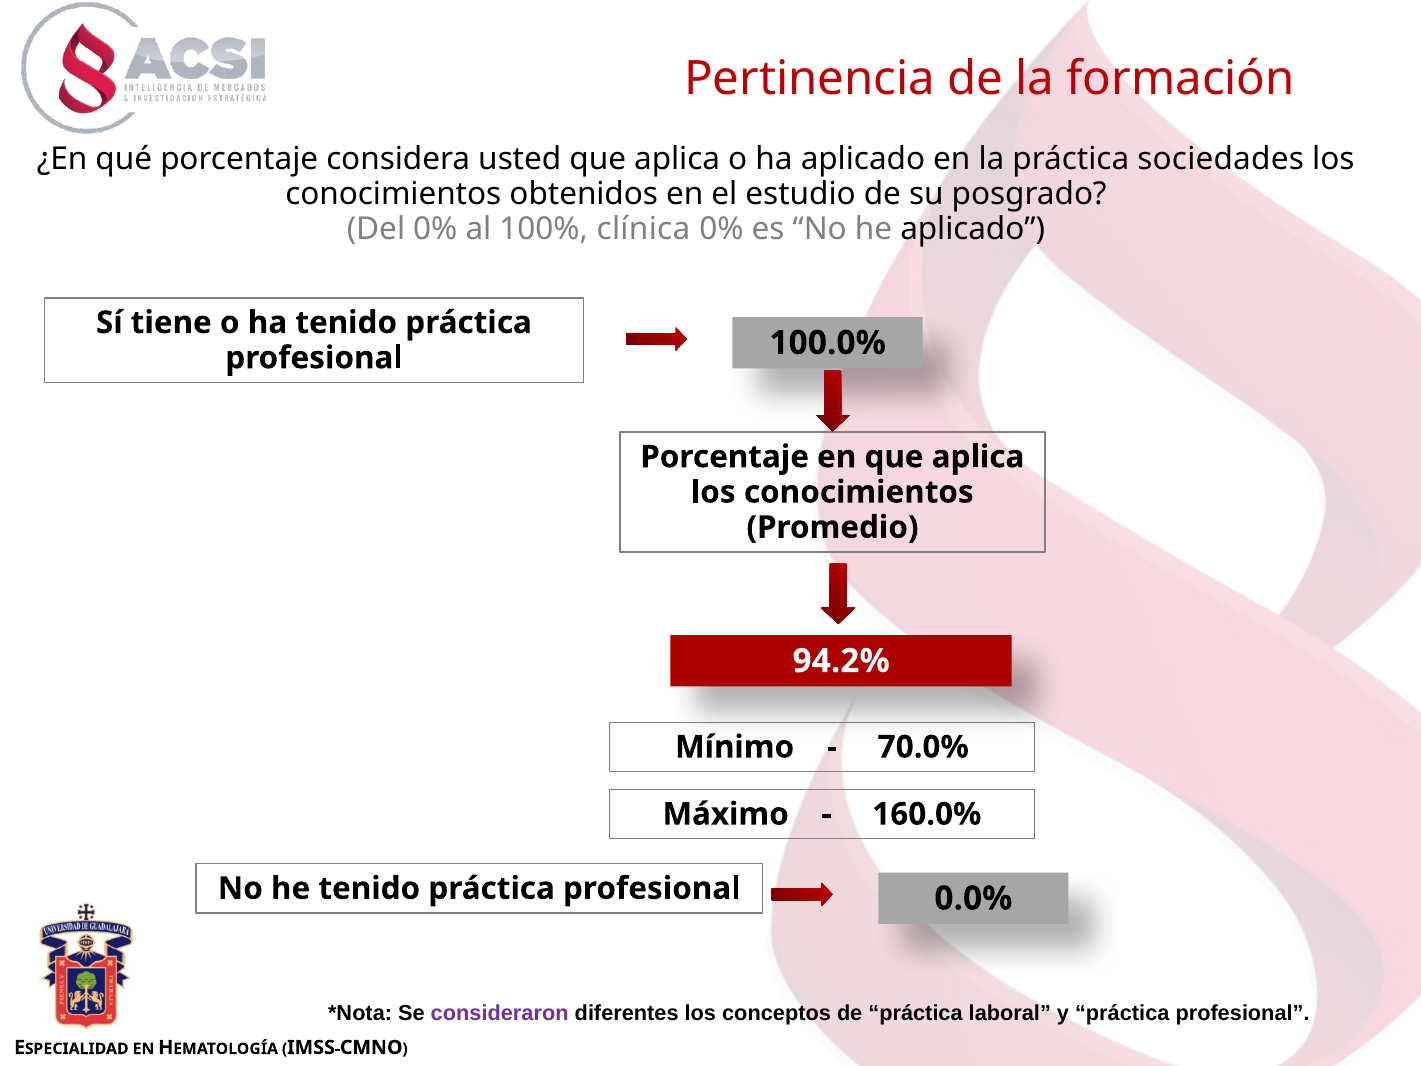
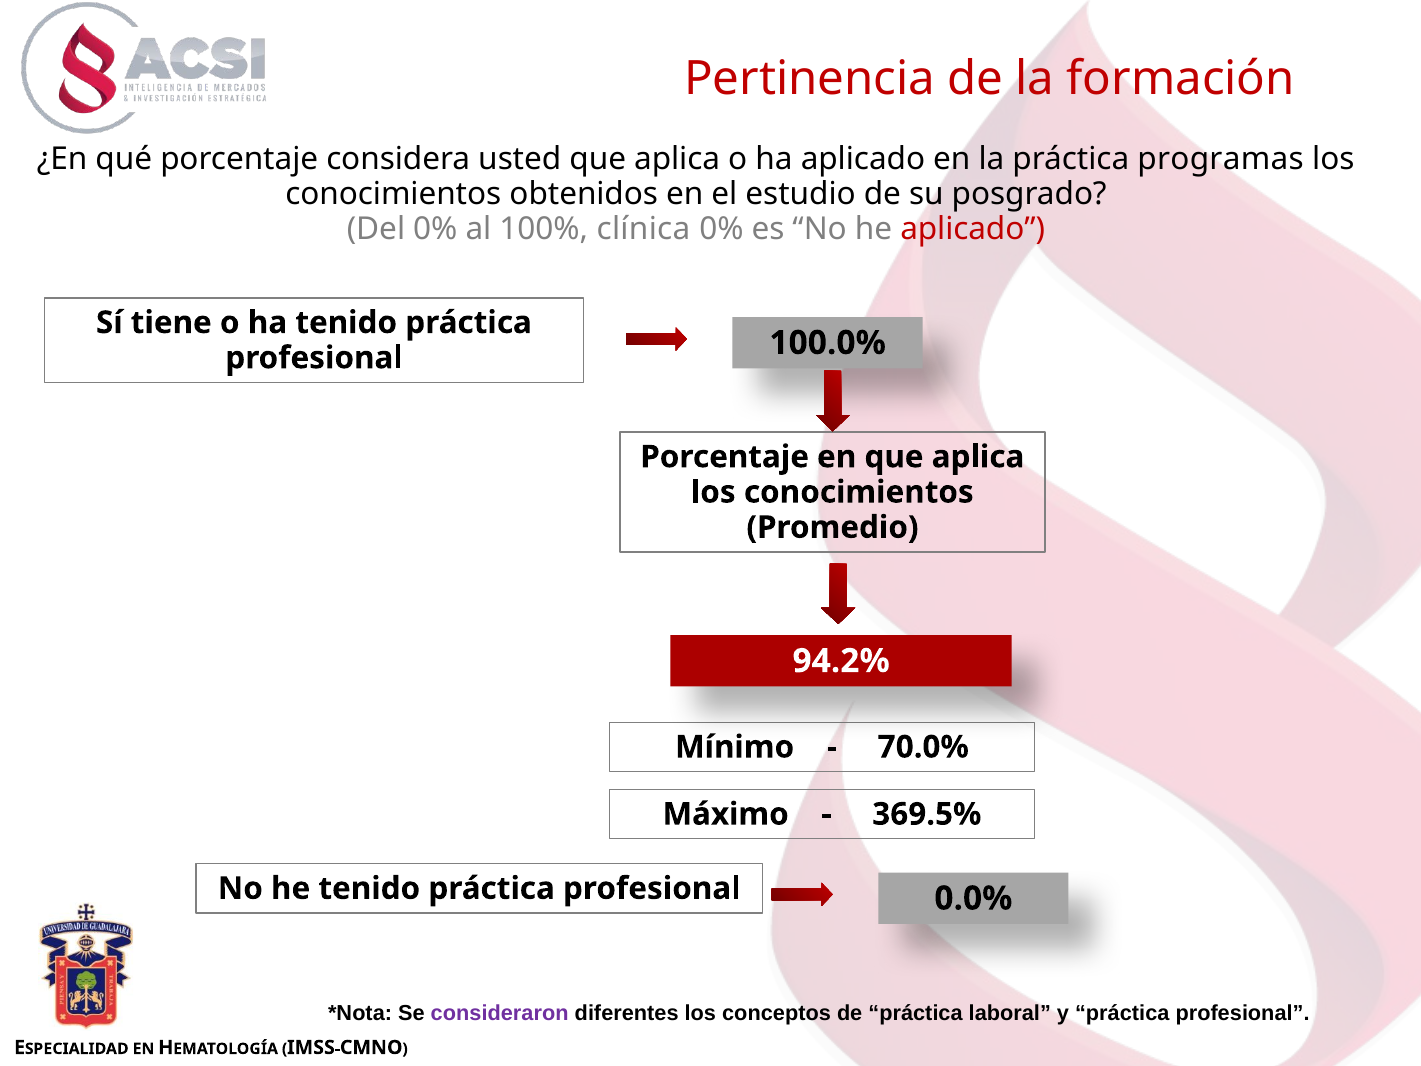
sociedades: sociedades -> programas
aplicado at (973, 229) colour: black -> red
160.0%: 160.0% -> 369.5%
